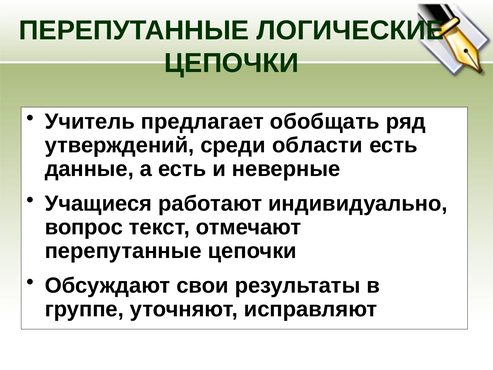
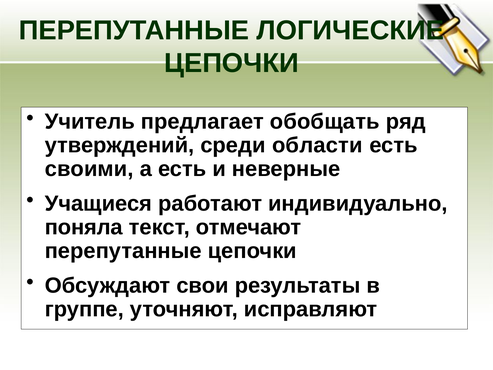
данные: данные -> своими
вопрос: вопрос -> поняла
